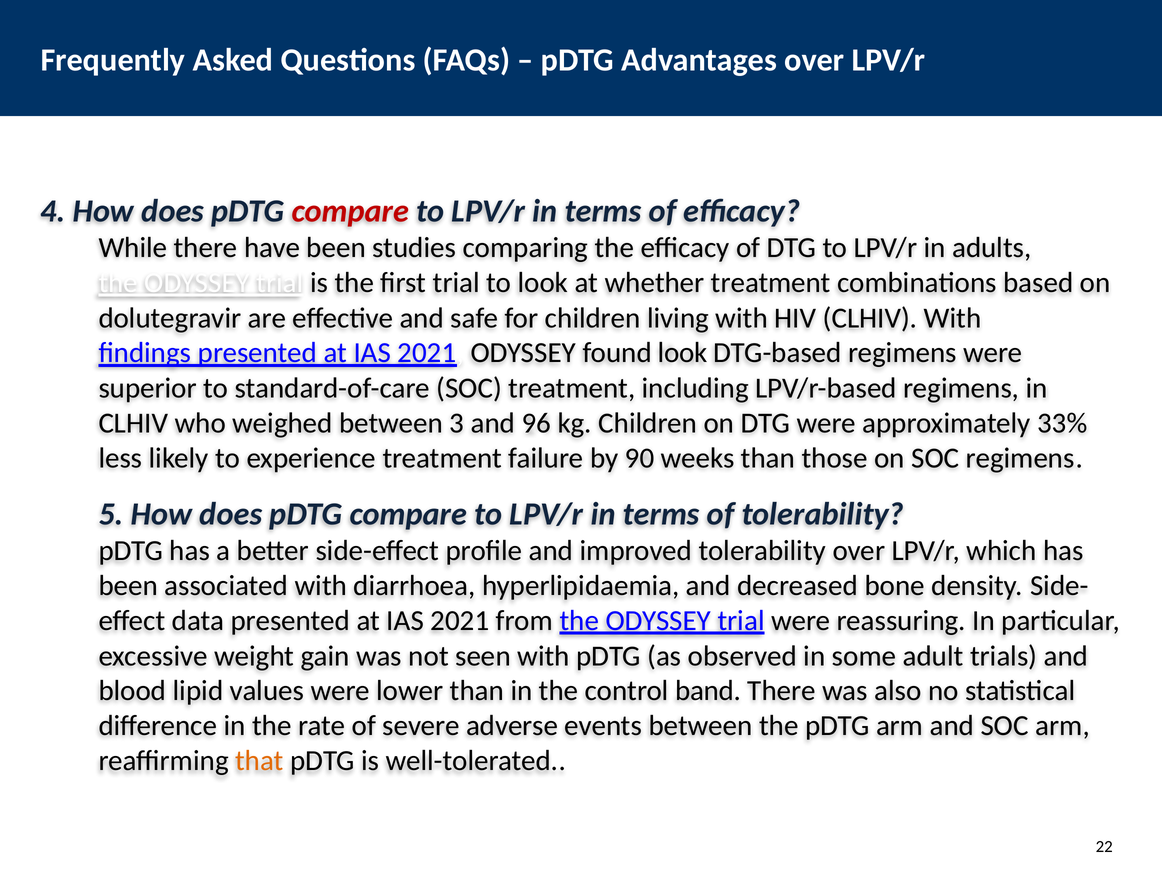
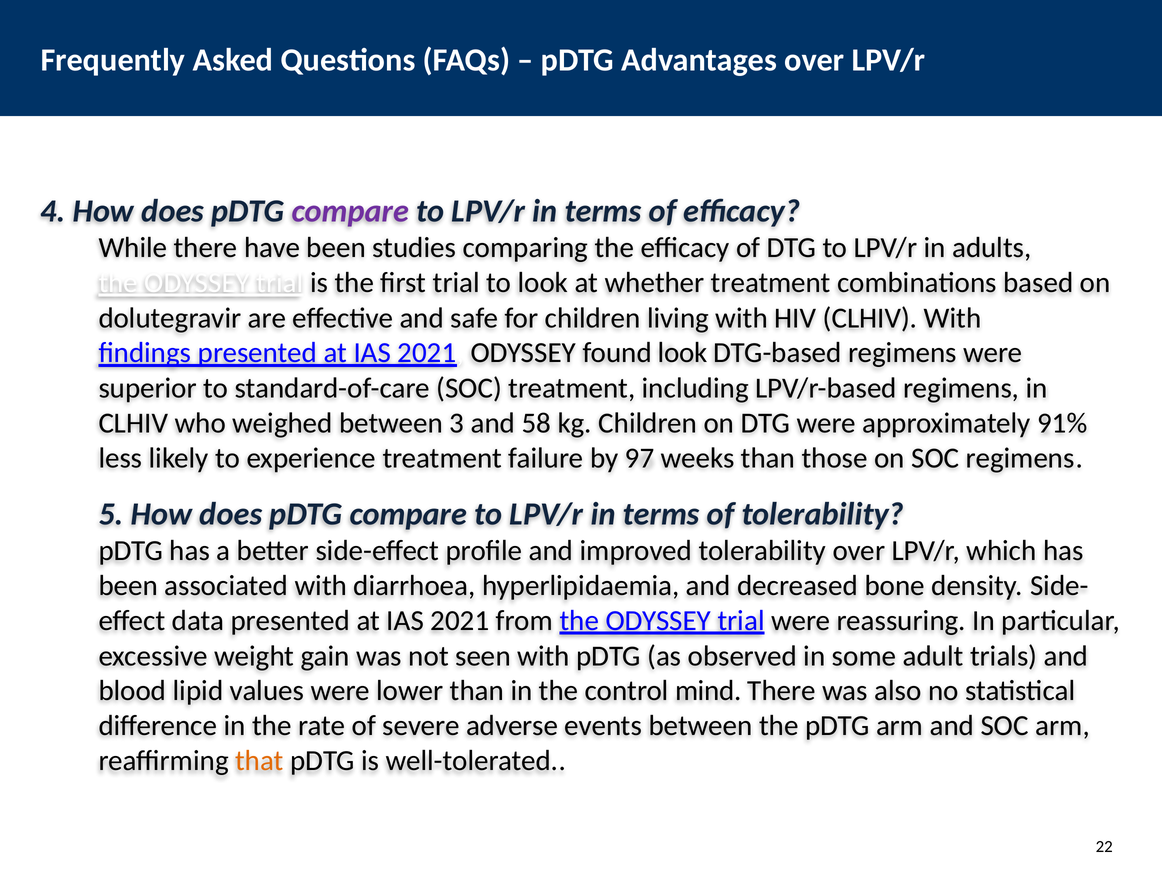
compare at (350, 211) colour: red -> purple
96: 96 -> 58
33%: 33% -> 91%
90: 90 -> 97
band: band -> mind
